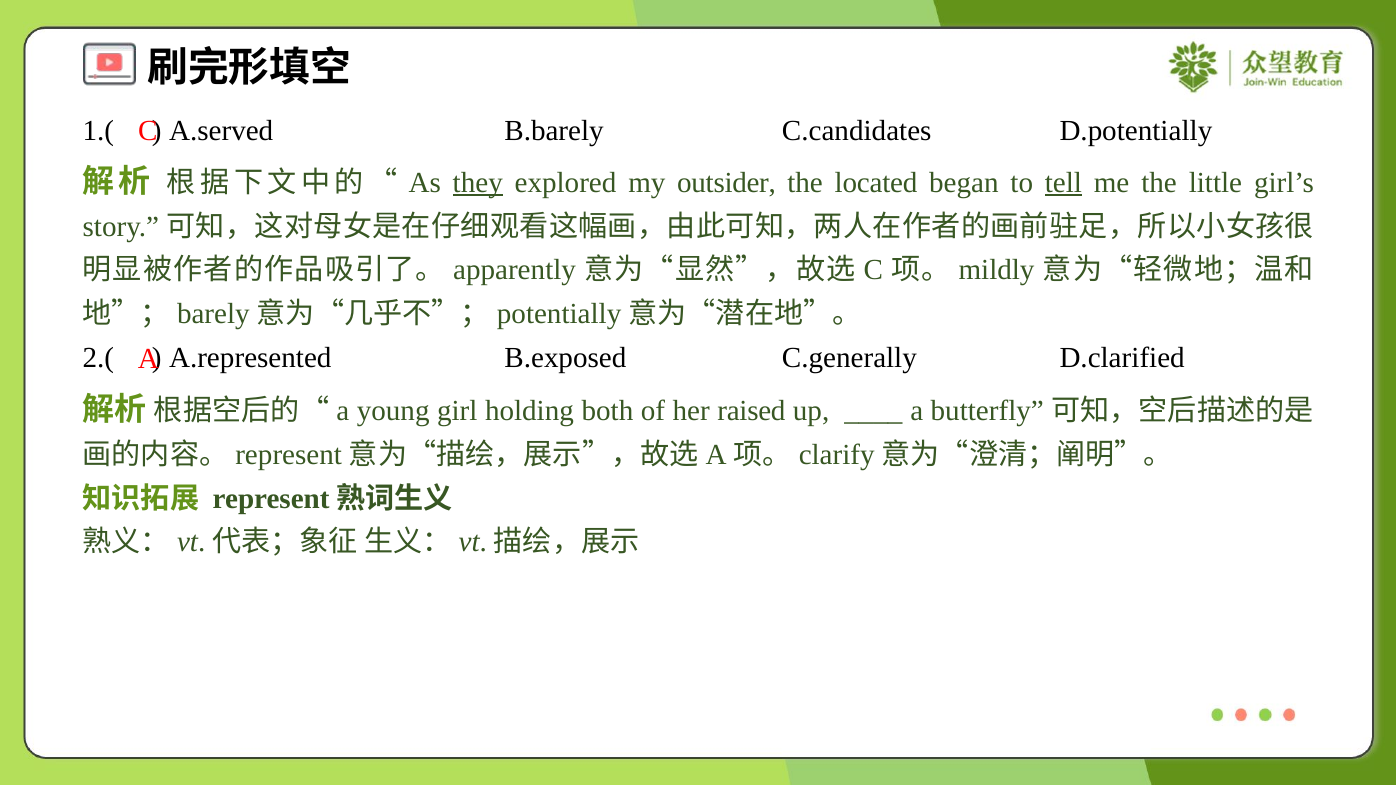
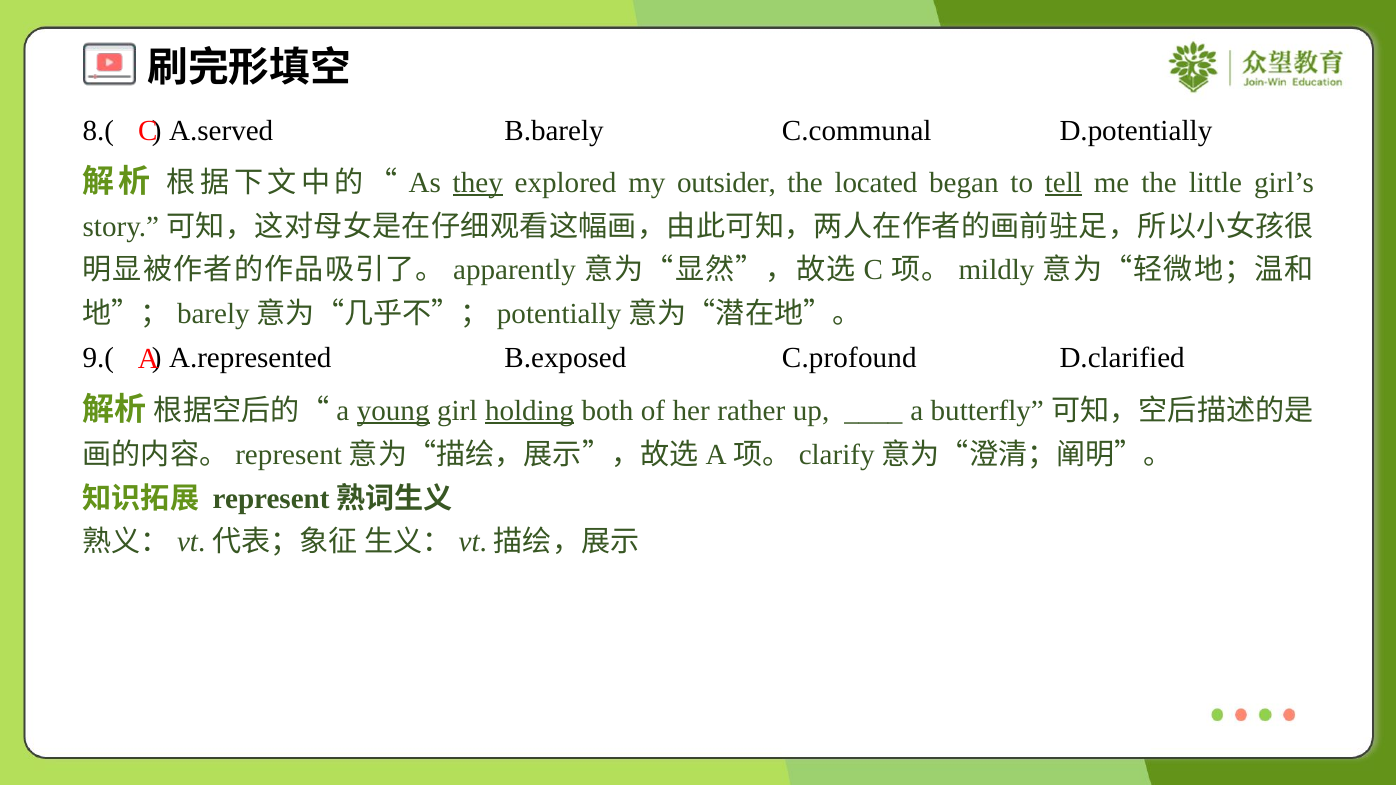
1.(: 1.( -> 8.(
C.candidates: C.candidates -> C.communal
2.(: 2.( -> 9.(
C.generally: C.generally -> C.profound
young underline: none -> present
holding underline: none -> present
raised: raised -> rather
